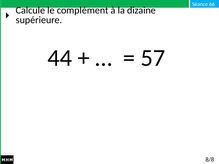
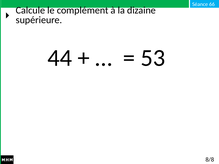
57: 57 -> 53
